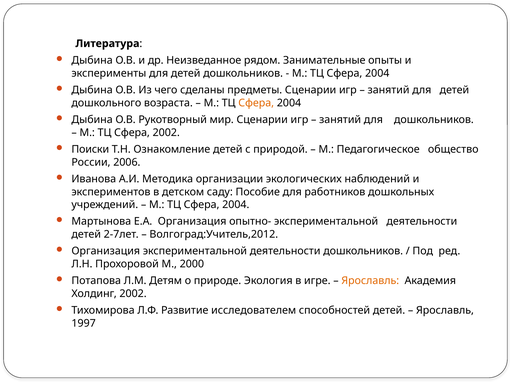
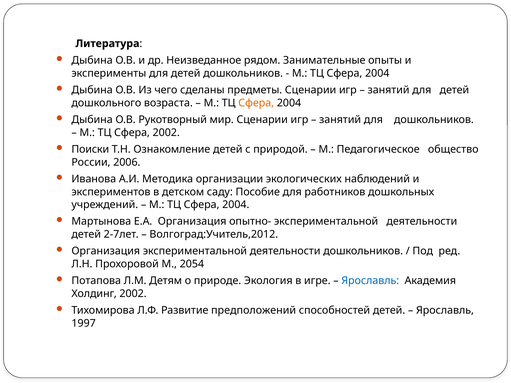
2000: 2000 -> 2054
Ярославль at (370, 281) colour: orange -> blue
исследователем: исследователем -> предположений
